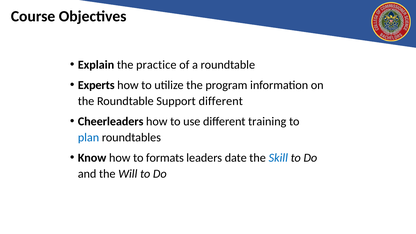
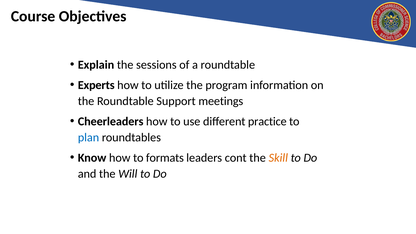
practice: practice -> sessions
Support different: different -> meetings
training: training -> practice
date: date -> cont
Skill colour: blue -> orange
